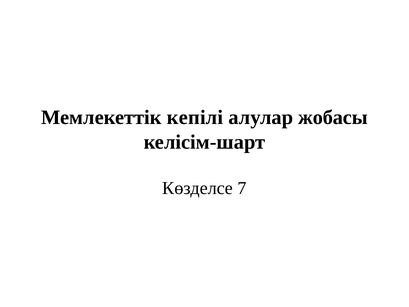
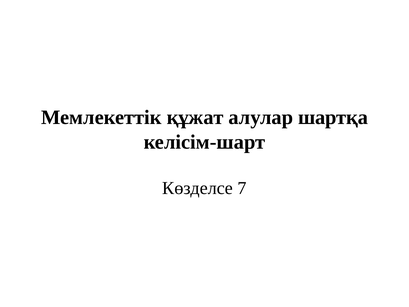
кепілі: кепілі -> құжат
жобасы: жобасы -> шартқа
